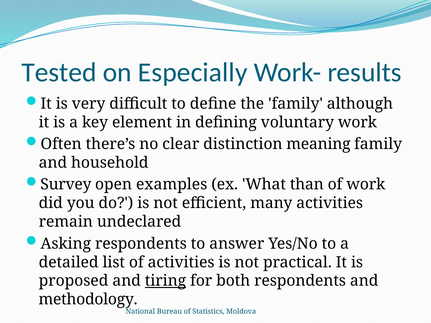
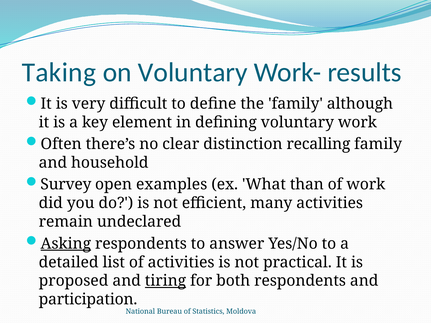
Tested: Tested -> Taking
on Especially: Especially -> Voluntary
meaning: meaning -> recalling
Asking underline: none -> present
methodology: methodology -> participation
